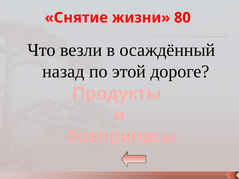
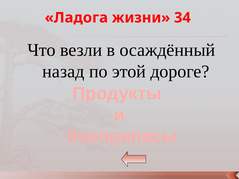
Снятие: Снятие -> Ладога
80: 80 -> 34
